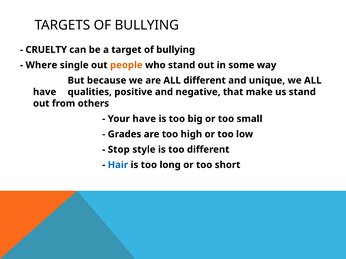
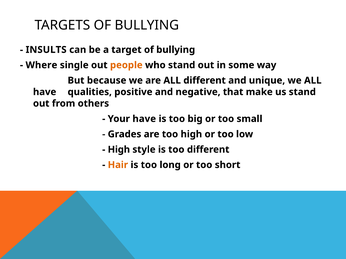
CRUELTY: CRUELTY -> INSULTS
Stop at (119, 150): Stop -> High
Hair colour: blue -> orange
